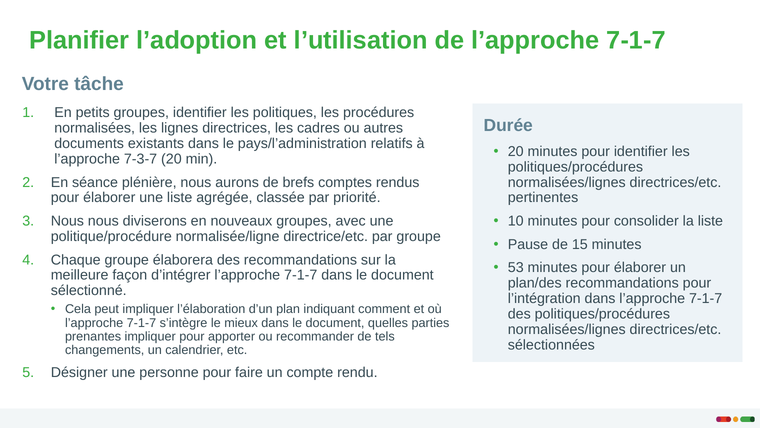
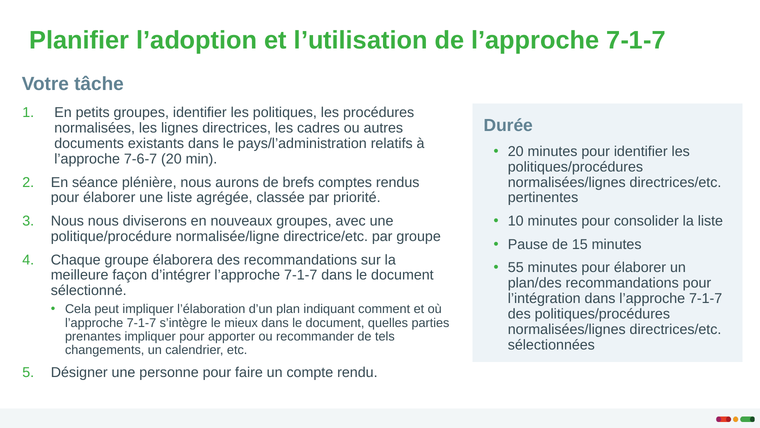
7-3-7: 7-3-7 -> 7-6-7
53: 53 -> 55
